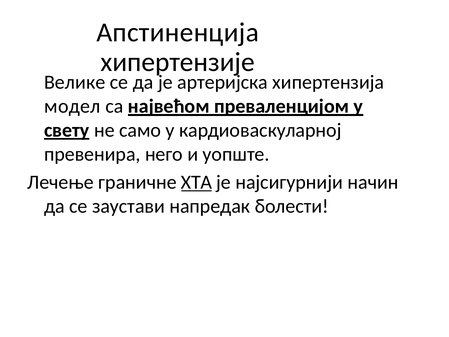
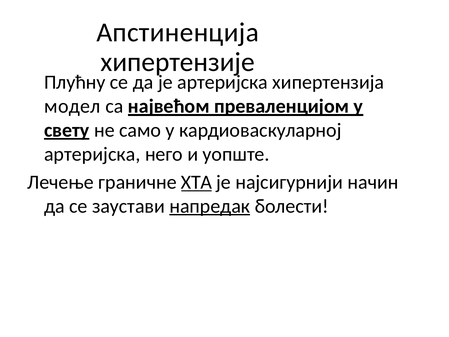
Велике: Велике -> Плућну
превенира at (92, 154): превенира -> артеријска
напредак underline: none -> present
